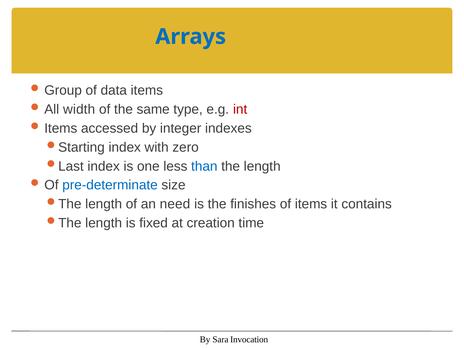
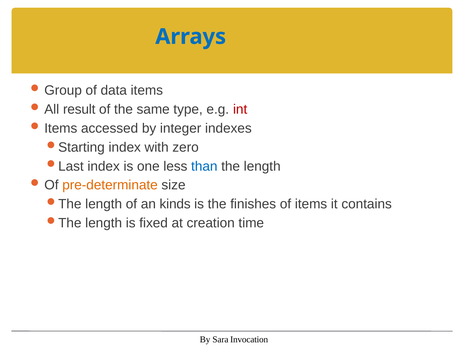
width: width -> result
pre-determinate colour: blue -> orange
need: need -> kinds
